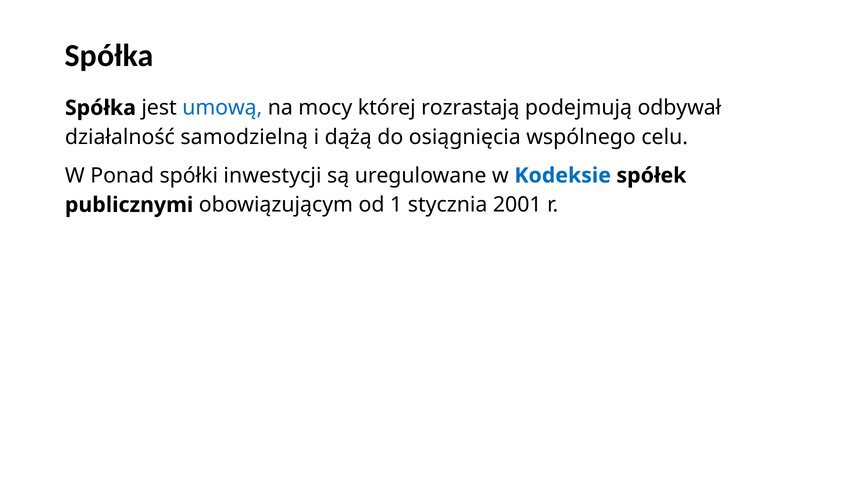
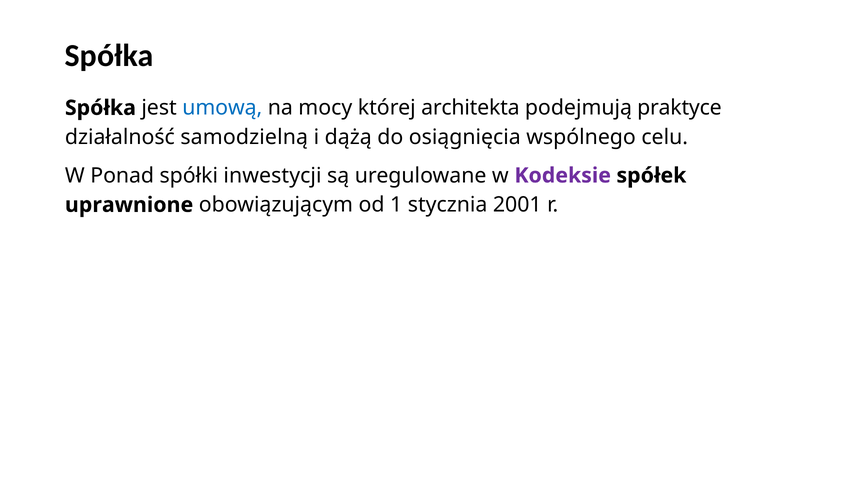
rozrastają: rozrastają -> architekta
odbywał: odbywał -> praktyce
Kodeksie colour: blue -> purple
publicznymi: publicznymi -> uprawnione
